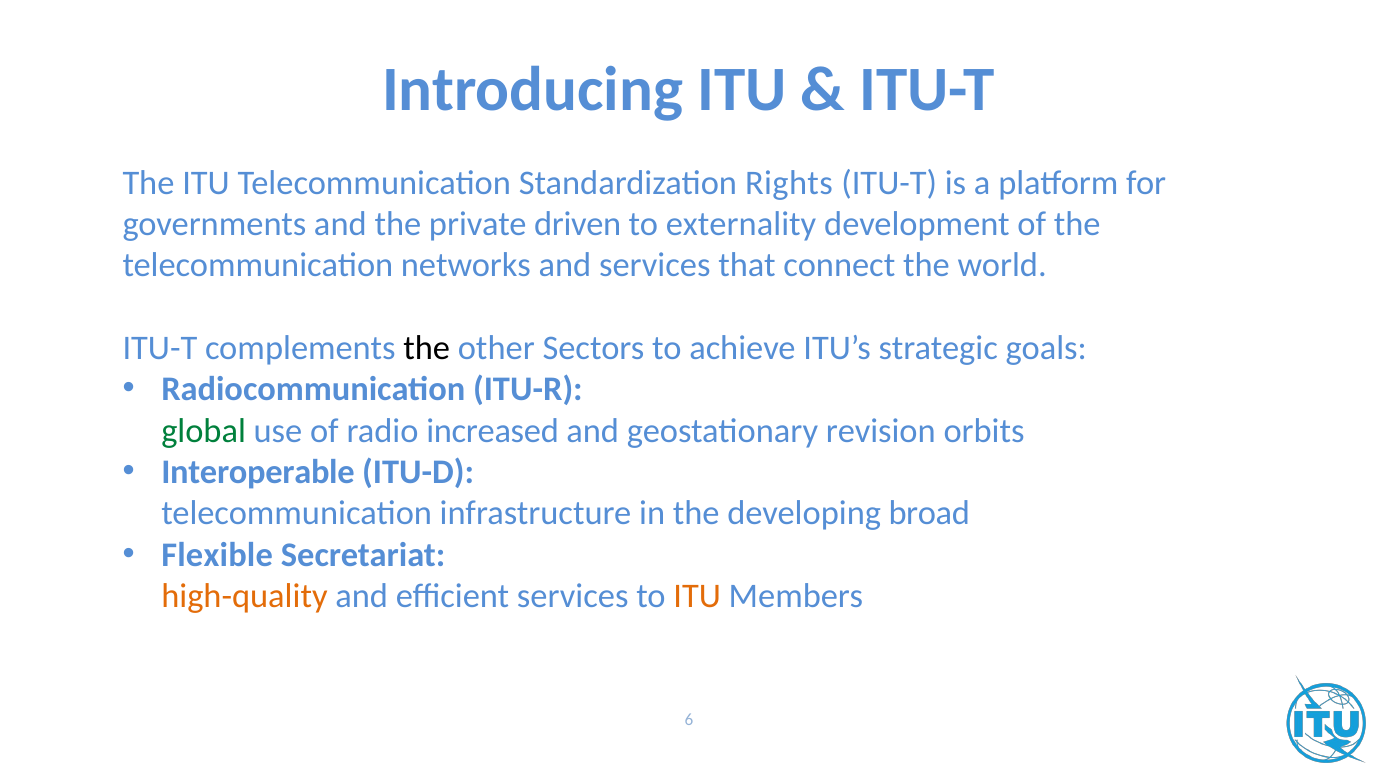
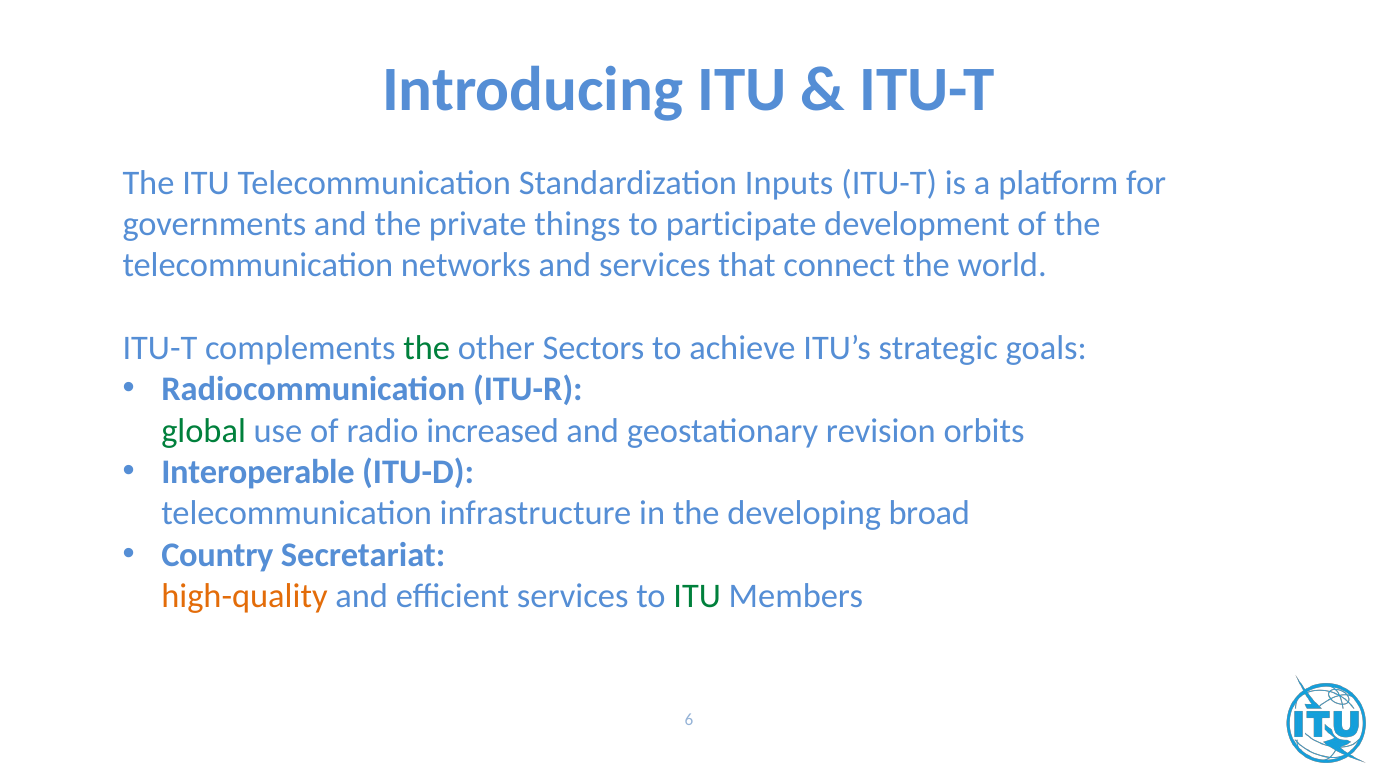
Rights: Rights -> Inputs
driven: driven -> things
externality: externality -> participate
the at (427, 348) colour: black -> green
Flexible: Flexible -> Country
ITU at (697, 596) colour: orange -> green
